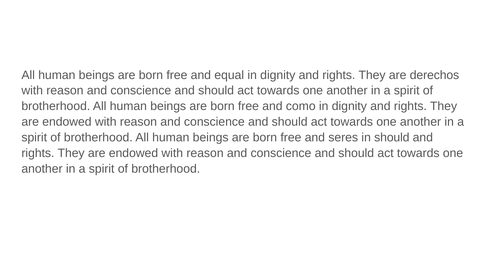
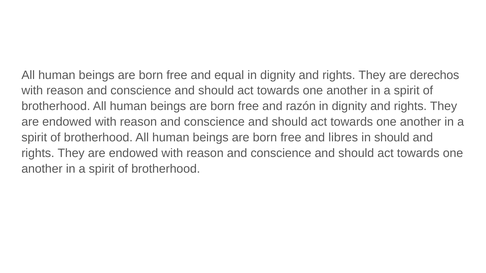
como: como -> razón
seres: seres -> libres
